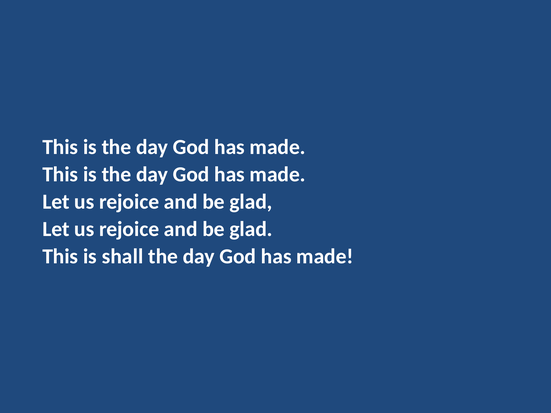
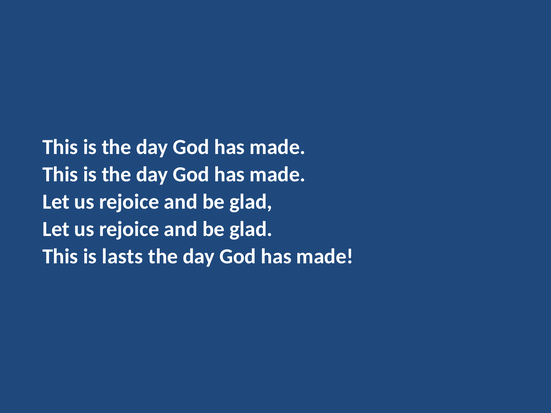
shall: shall -> lasts
